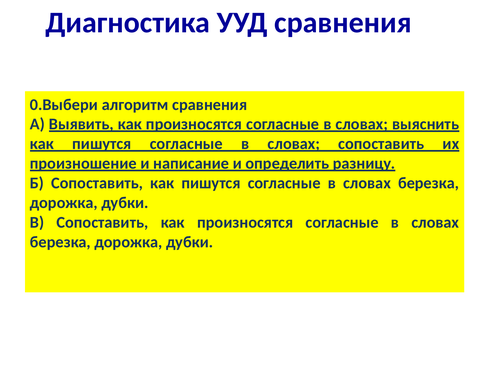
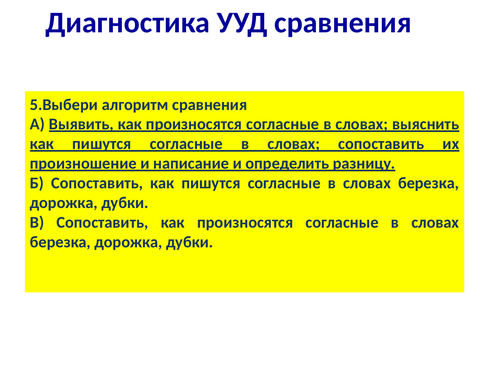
0.Выбери: 0.Выбери -> 5.Выбери
